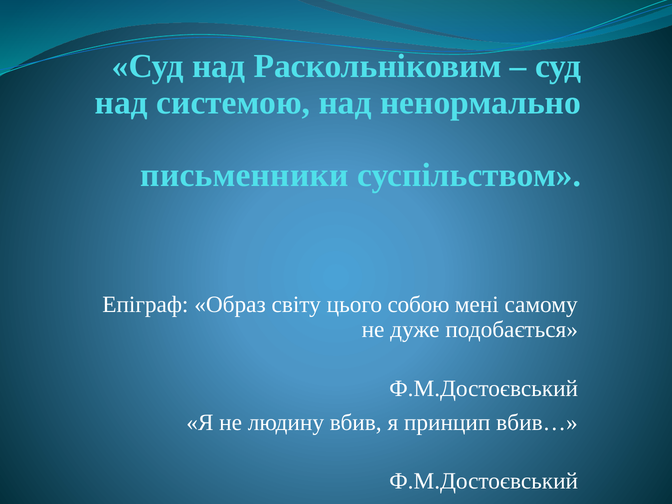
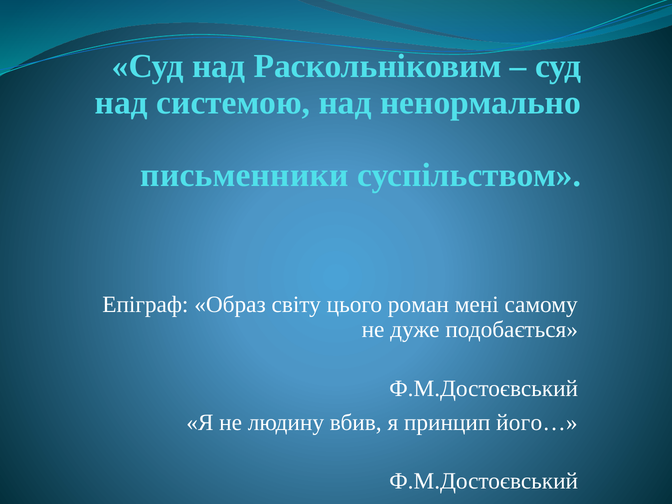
собою: собою -> роман
вбив…: вбив… -> його…
